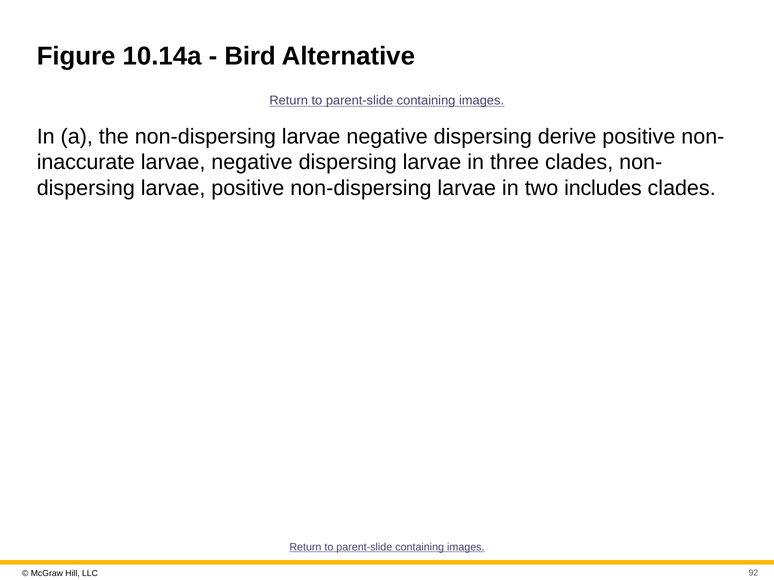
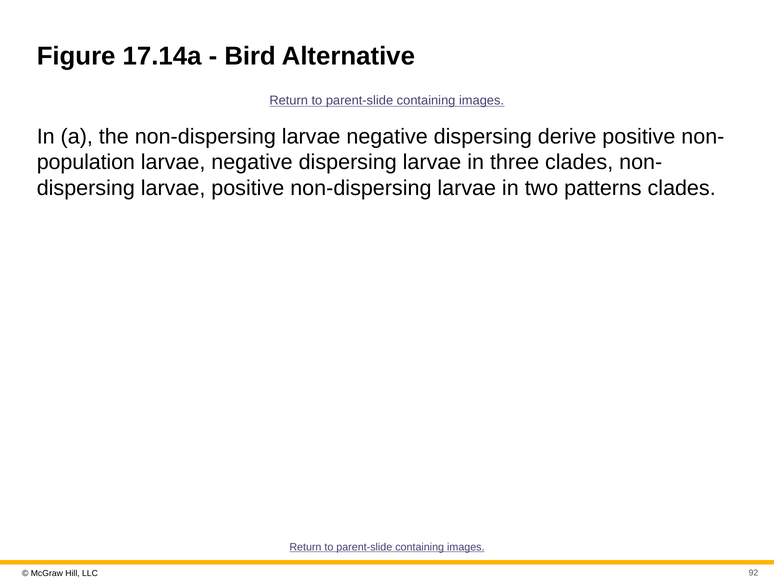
10.14a: 10.14a -> 17.14a
inaccurate: inaccurate -> population
includes: includes -> patterns
